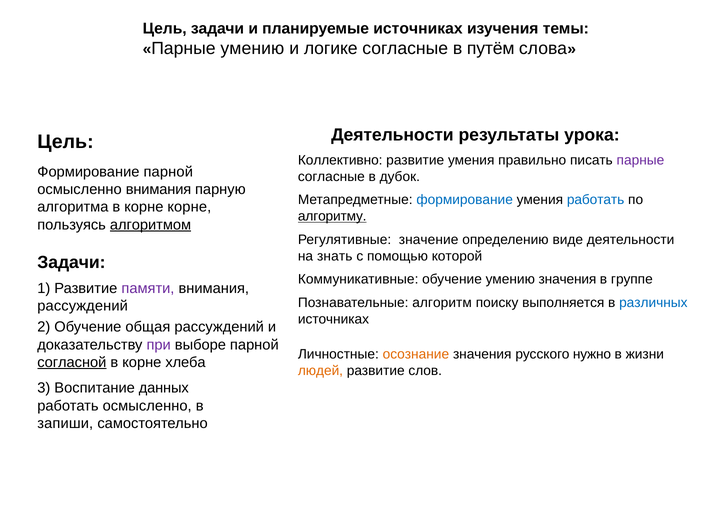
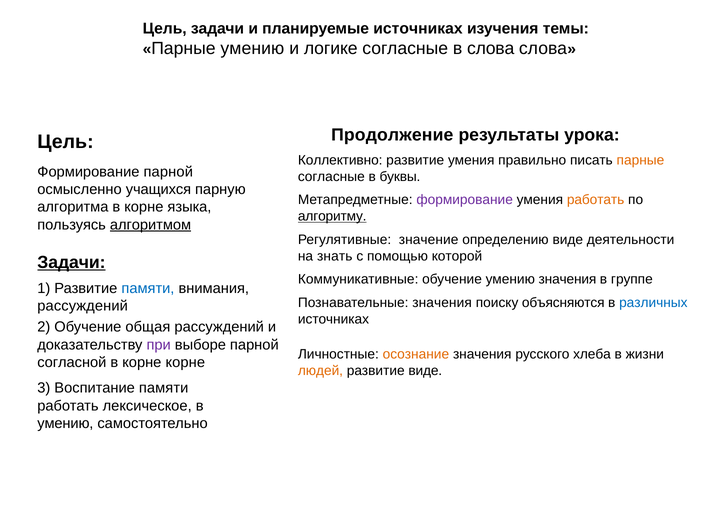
в путём: путём -> слова
Деятельности at (392, 135): Деятельности -> Продолжение
парные at (640, 160) colour: purple -> orange
дубок: дубок -> буквы
осмысленно внимания: внимания -> учащихся
формирование at (465, 200) colour: blue -> purple
работать at (596, 200) colour: blue -> orange
корне корне: корне -> языка
Задачи at (71, 263) underline: none -> present
памяти at (148, 288) colour: purple -> blue
Познавательные алгоритм: алгоритм -> значения
выполняется: выполняется -> объясняются
нужно: нужно -> хлеба
согласной underline: present -> none
корне хлеба: хлеба -> корне
развитие слов: слов -> виде
Воспитание данных: данных -> памяти
работать осмысленно: осмысленно -> лексическое
запиши at (65, 423): запиши -> умению
